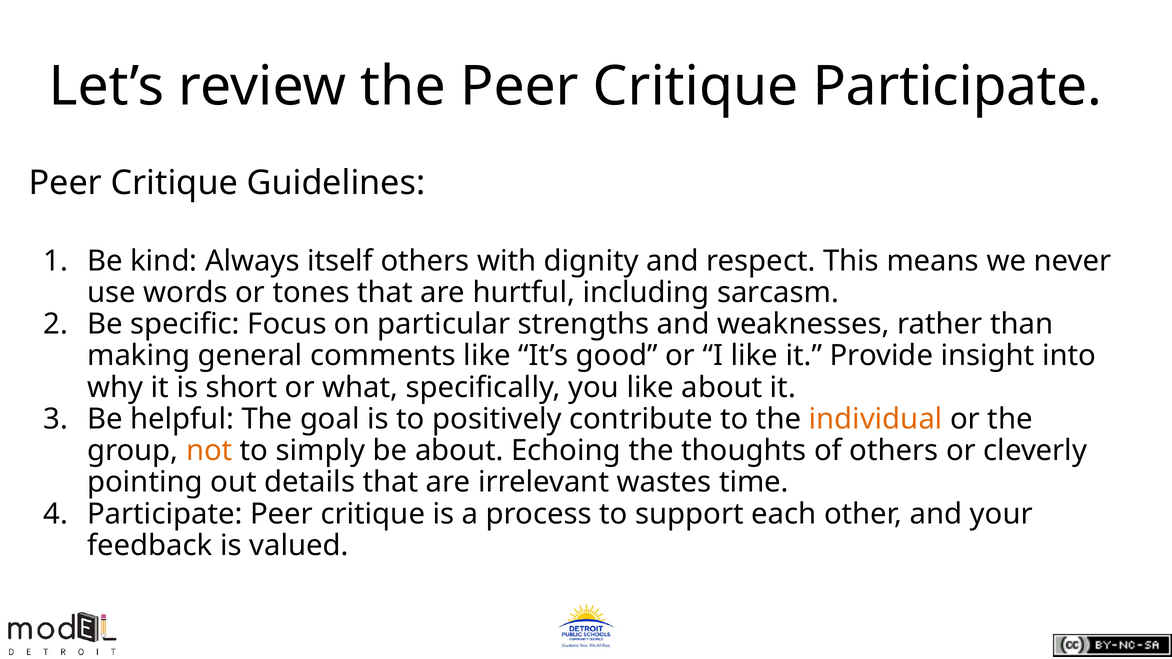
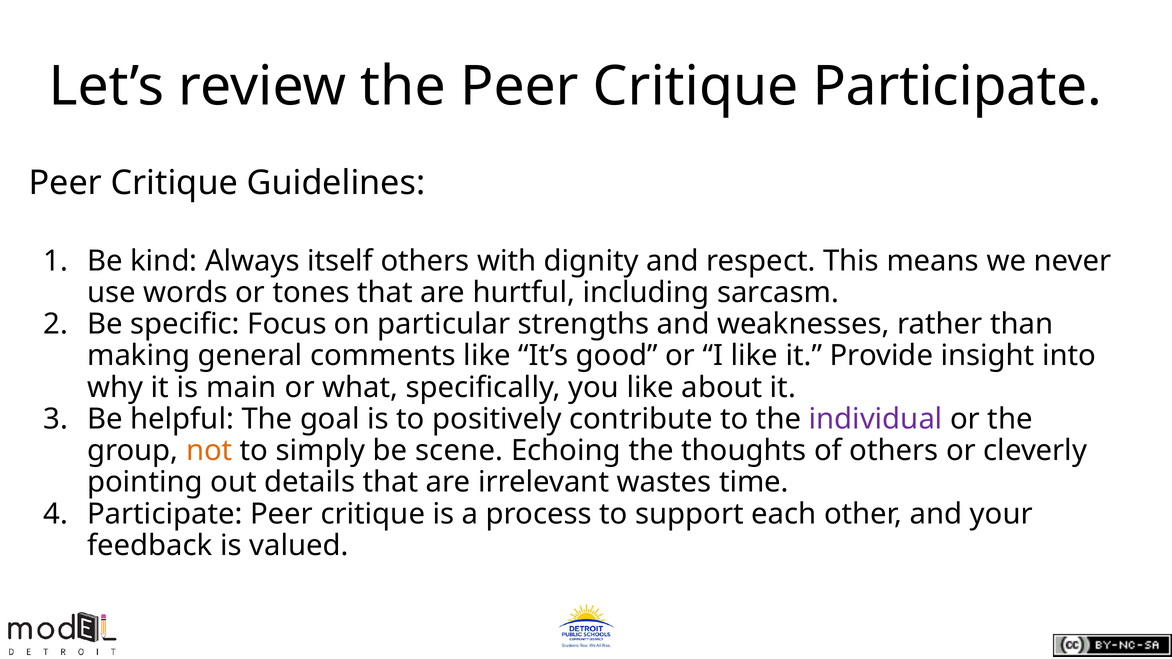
short: short -> main
individual colour: orange -> purple
be about: about -> scene
